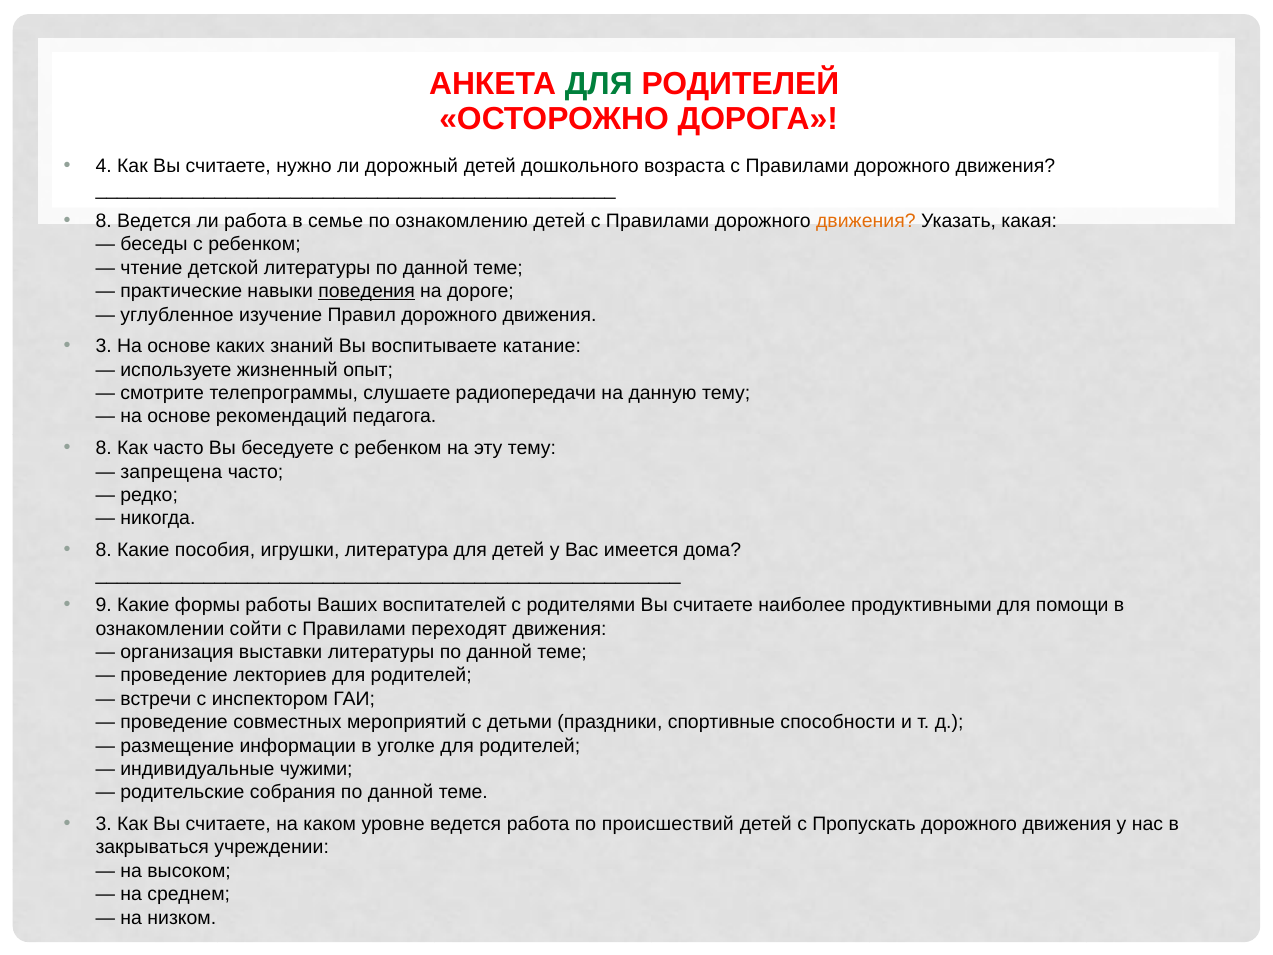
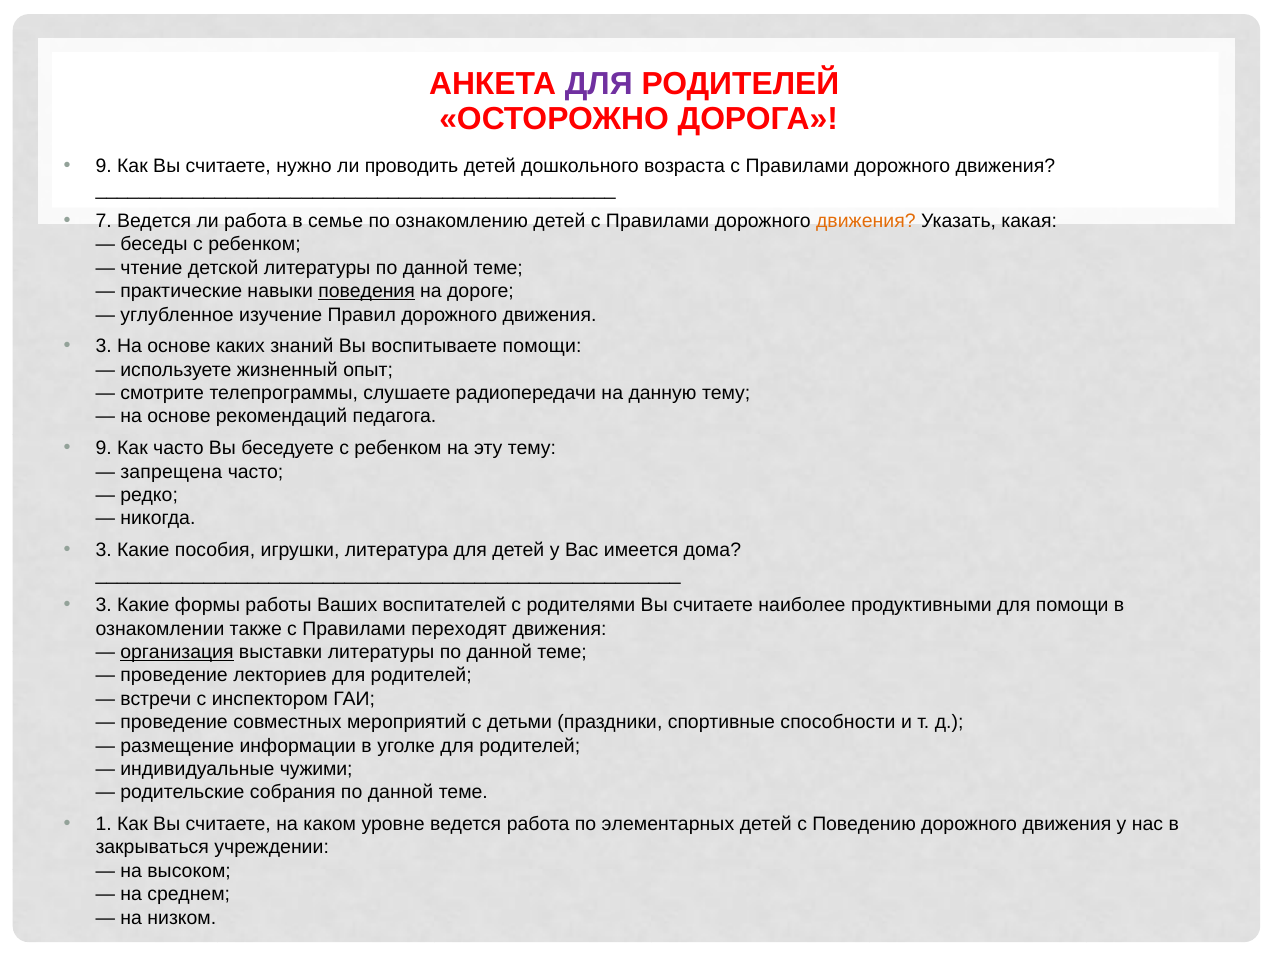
ДЛЯ at (599, 84) colour: green -> purple
4 at (104, 166): 4 -> 9
дорожный: дорожный -> проводить
8 at (104, 221): 8 -> 7
воспитываете катание: катание -> помощи
8 at (104, 448): 8 -> 9
8 at (104, 550): 8 -> 3
9 at (104, 605): 9 -> 3
сойти: сойти -> также
организация underline: none -> present
3 at (104, 824): 3 -> 1
происшествий: происшествий -> элементарных
Пропускать: Пропускать -> Поведению
